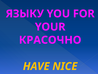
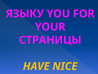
КРАСОЧНО: КРАСОЧНО -> СТРАНИЦЫ
